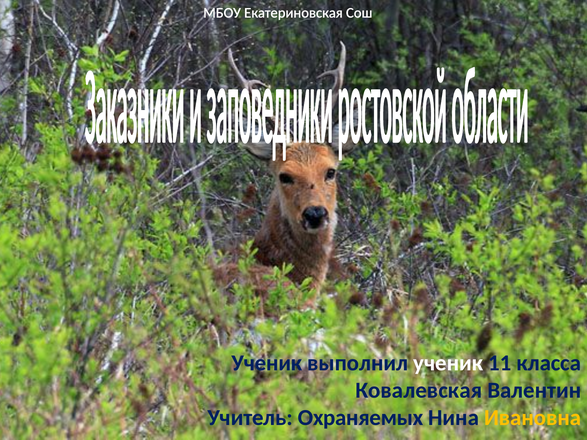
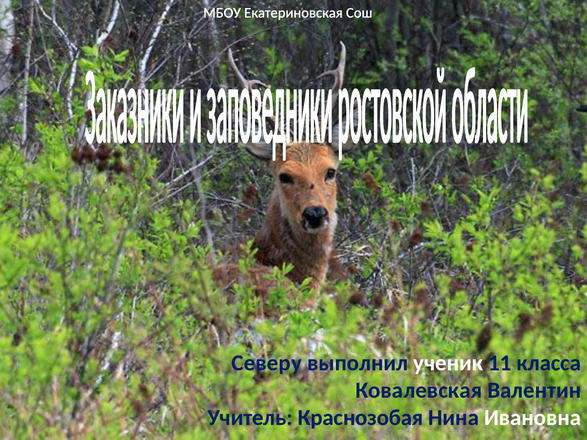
Ученик at (267, 363): Ученик -> Северу
Охраняемых: Охраняемых -> Краснозобая
Ивановна colour: yellow -> white
